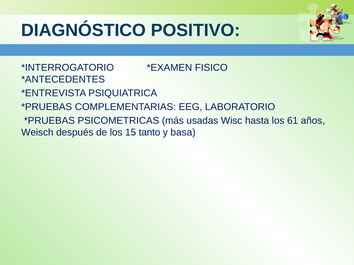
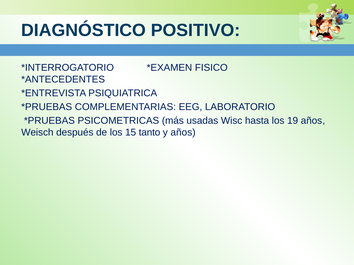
61: 61 -> 19
y basa: basa -> años
